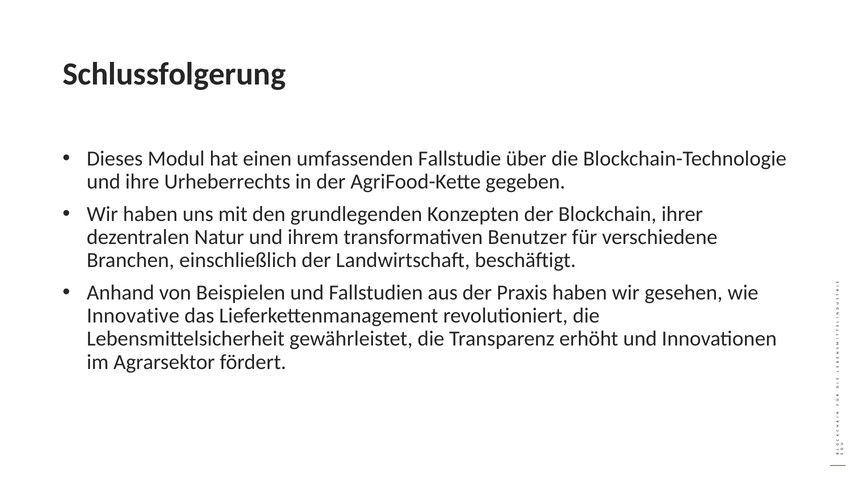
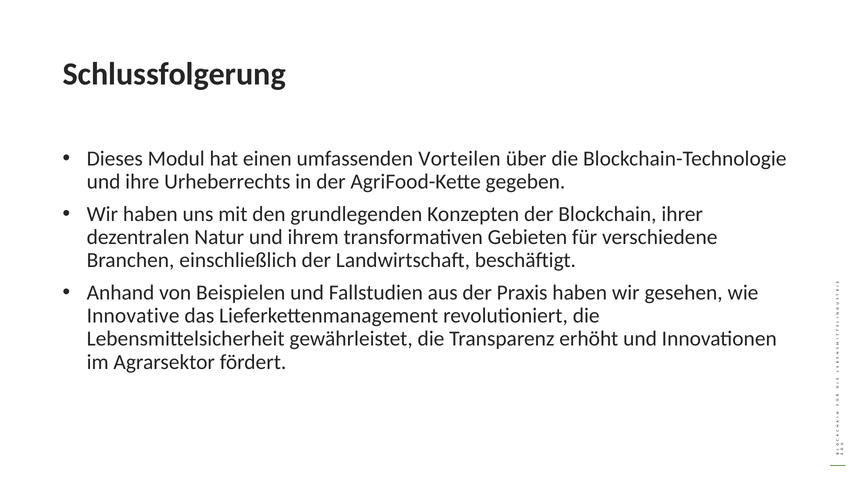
Fallstudie: Fallstudie -> Vorteilen
Benutzer: Benutzer -> Gebieten
